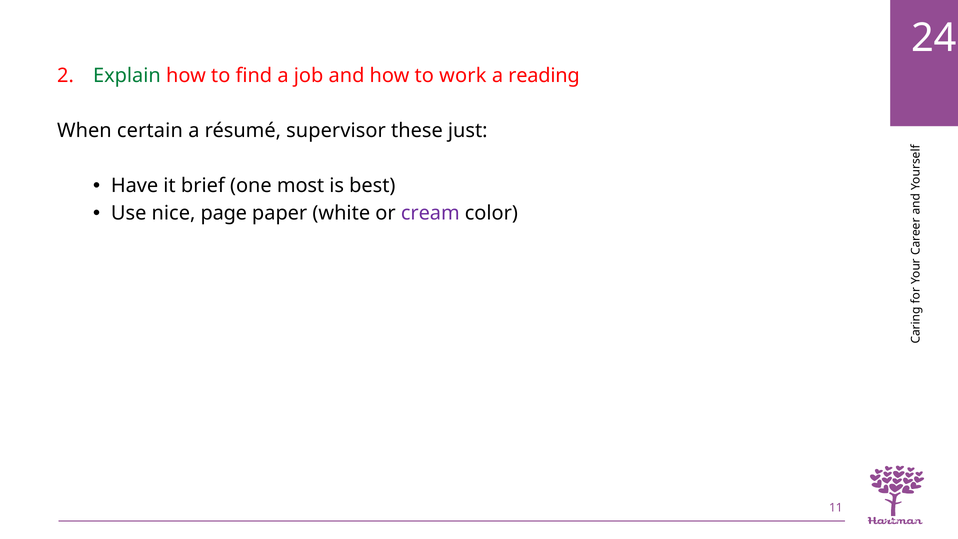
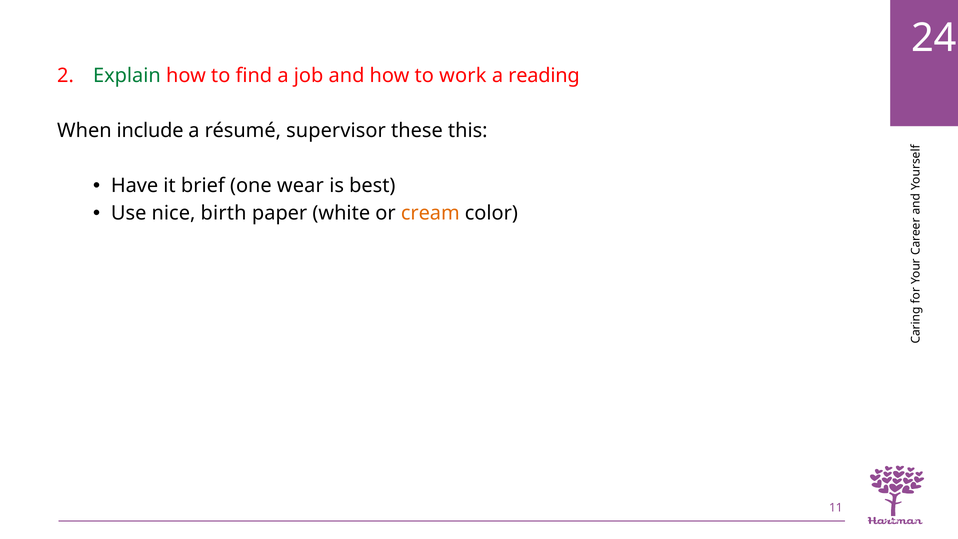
certain: certain -> include
just: just -> this
most: most -> wear
page: page -> birth
cream colour: purple -> orange
